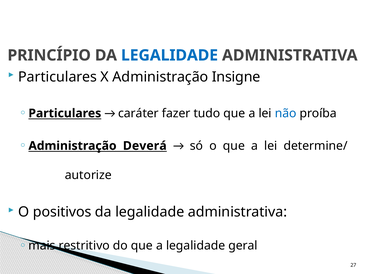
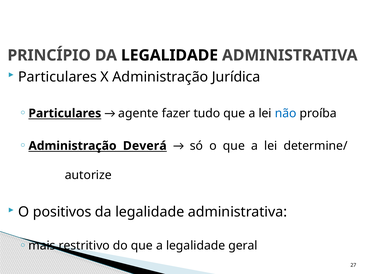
LEGALIDADE at (170, 55) colour: blue -> black
Insigne: Insigne -> Jurídica
caráter: caráter -> agente
